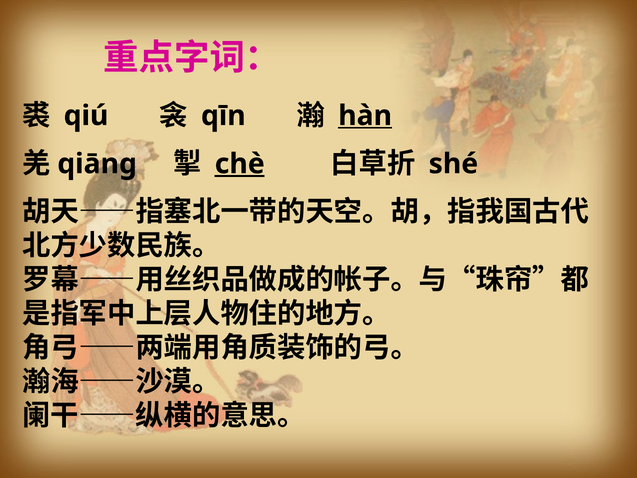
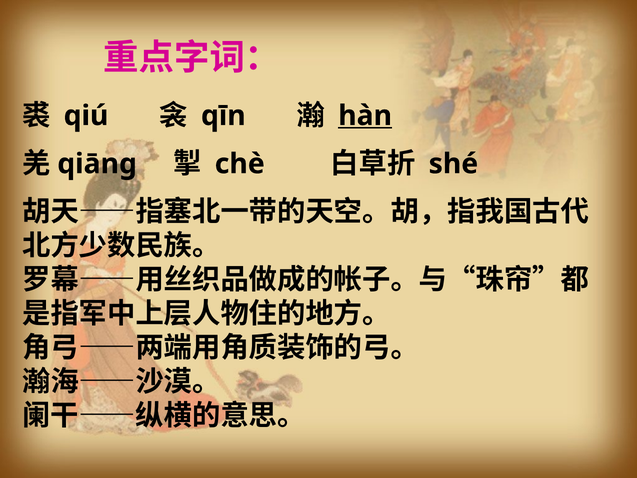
chè underline: present -> none
